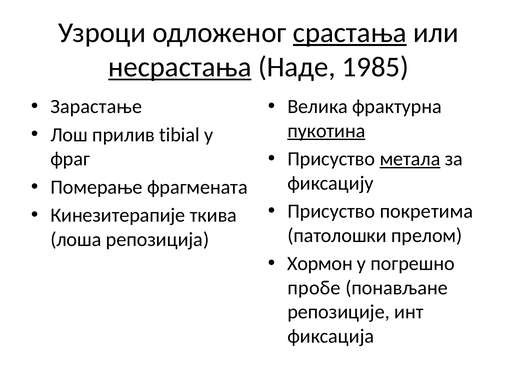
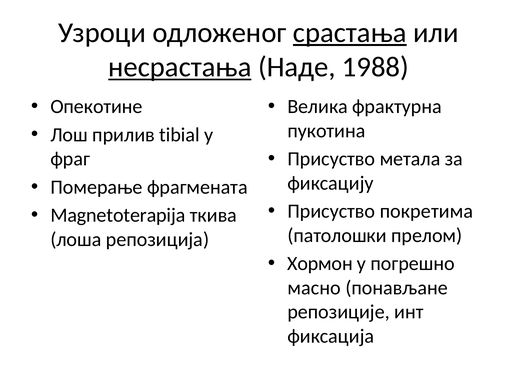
1985: 1985 -> 1988
Зарастање: Зарастање -> Опекотине
пукотина underline: present -> none
метала underline: present -> none
Кинезитерапије: Кинезитерапије -> Magnetoterapija
пробе: пробе -> масно
